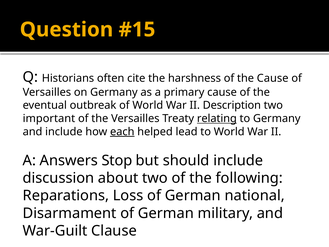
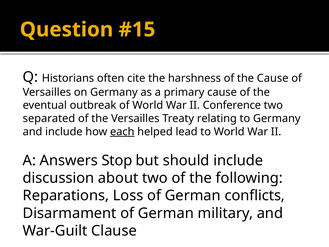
Description: Description -> Conference
important: important -> separated
relating underline: present -> none
national: national -> conflicts
